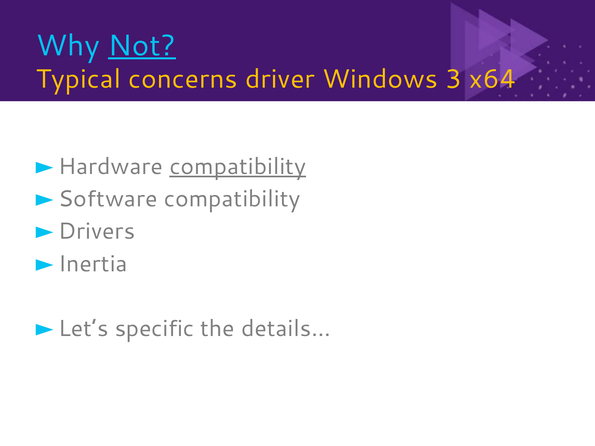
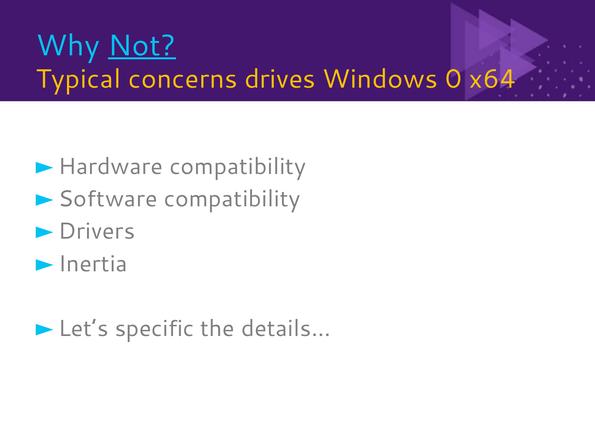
driver: driver -> drives
3: 3 -> 0
compatibility at (238, 167) underline: present -> none
